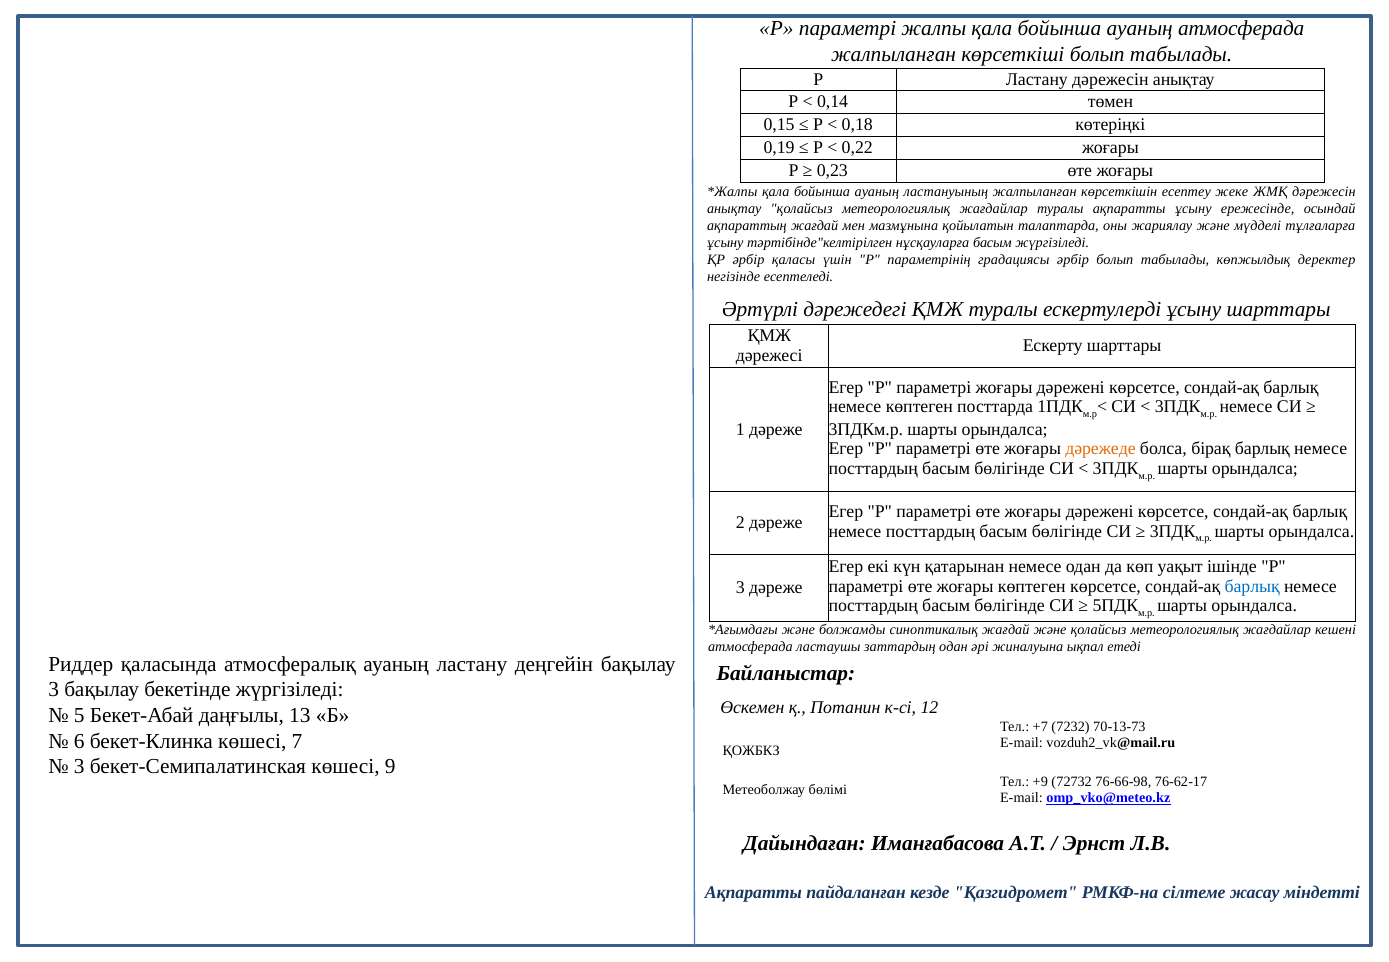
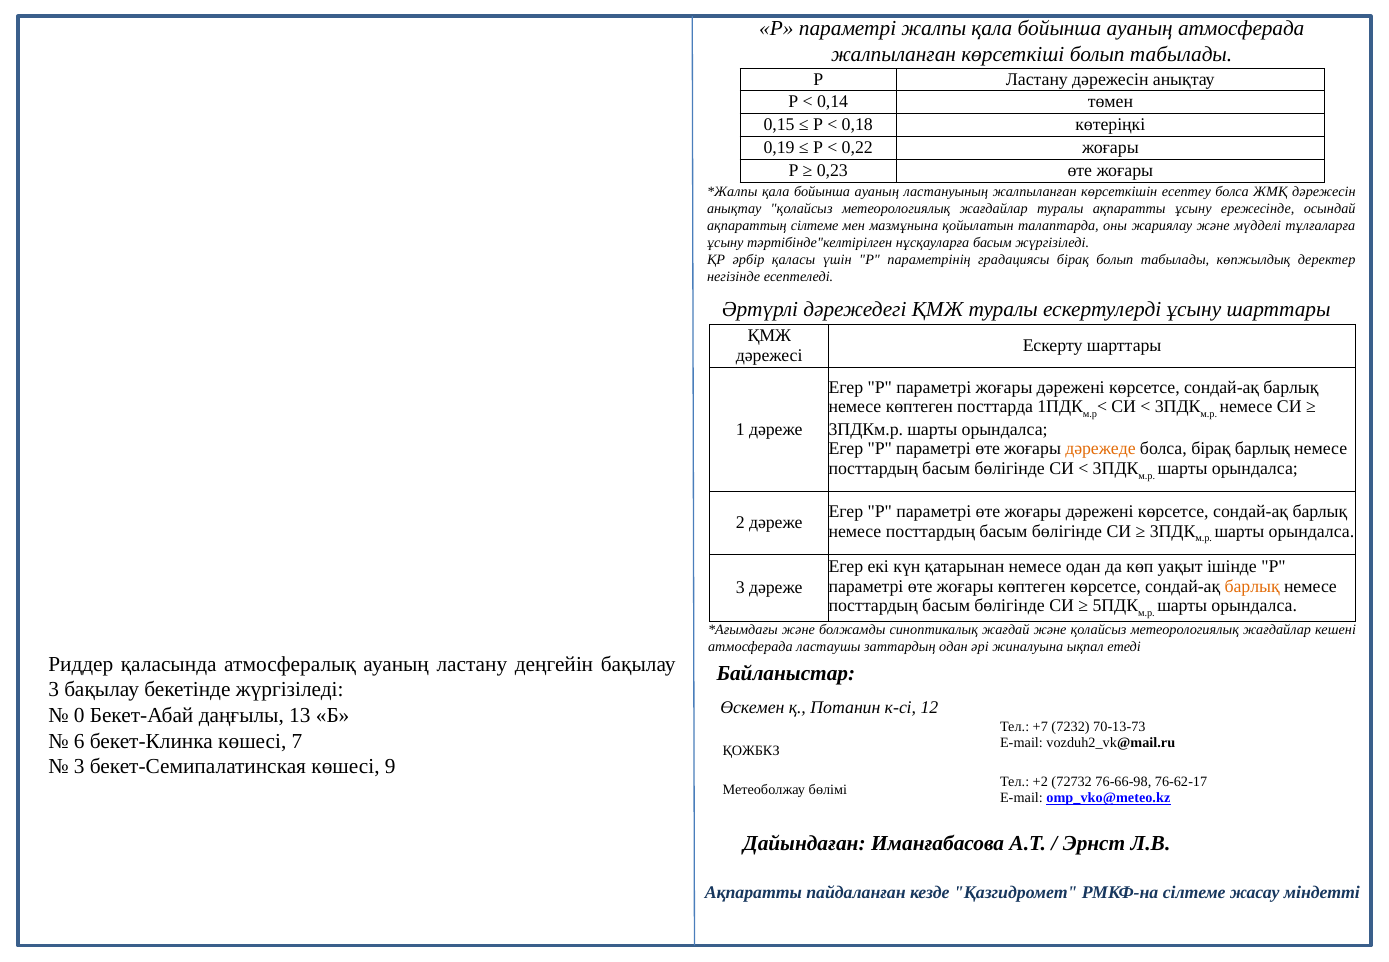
есептеу жеке: жеке -> болса
ақпараттың жағдай: жағдай -> сілтеме
градациясы әрбір: әрбір -> бірақ
барлық at (1252, 586) colour: blue -> orange
5: 5 -> 0
+9: +9 -> +2
